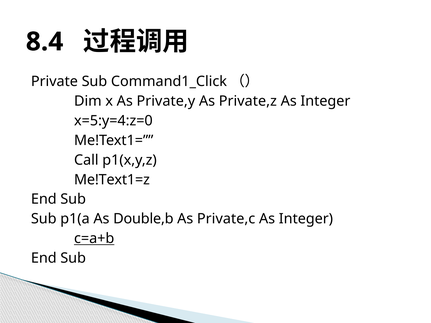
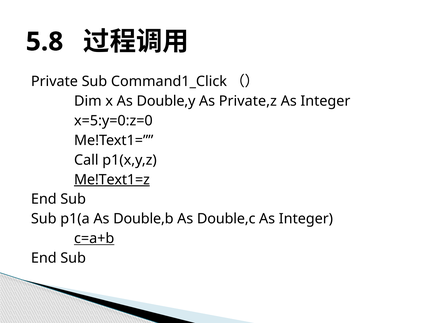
8.4: 8.4 -> 5.8
Private,y: Private,y -> Double,y
x=5:y=4:z=0: x=5:y=4:z=0 -> x=5:y=0:z=0
Me!Text1=z underline: none -> present
Private,c: Private,c -> Double,c
